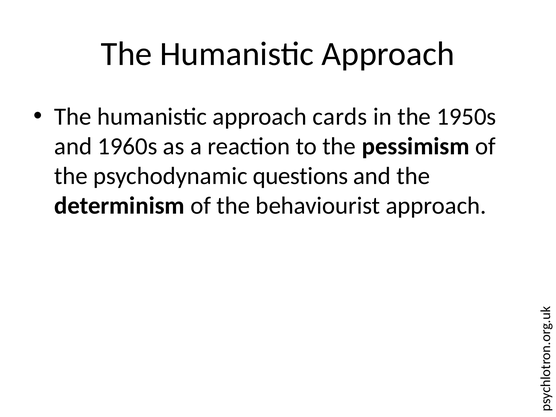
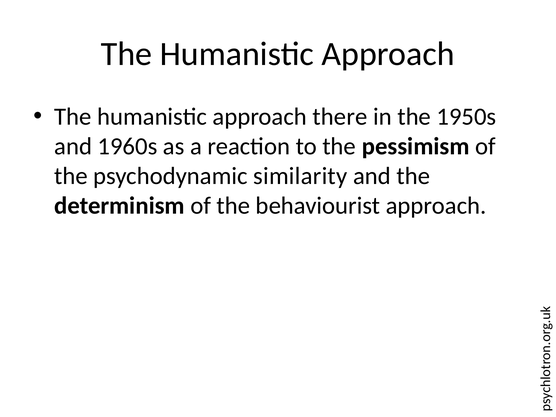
cards: cards -> there
questions: questions -> similarity
